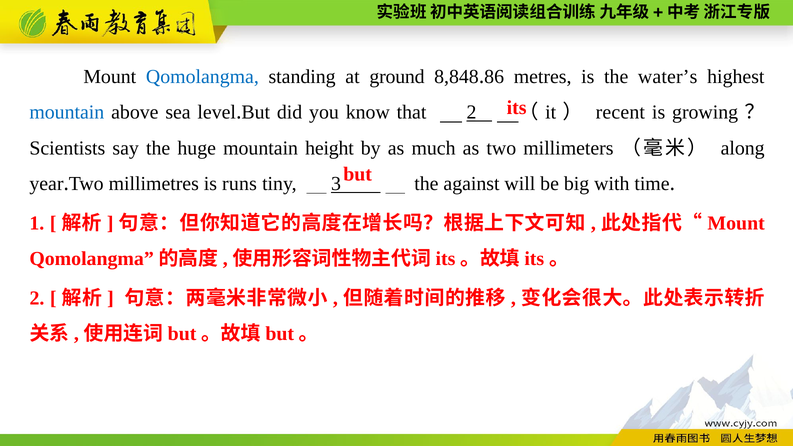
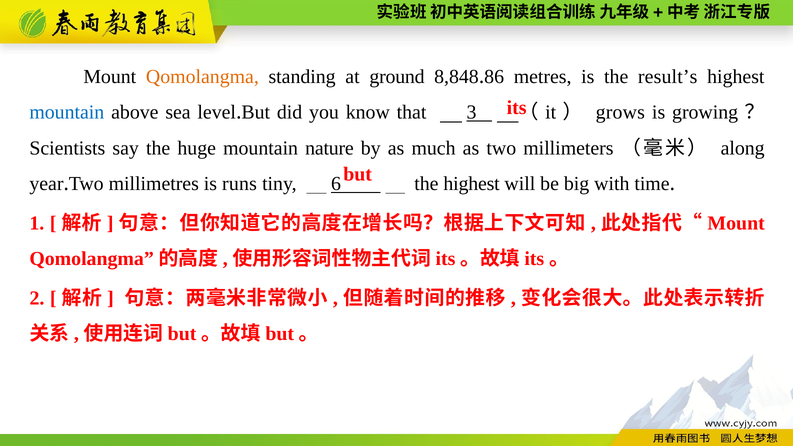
Qomolangma colour: blue -> orange
water’s: water’s -> result’s
that 2: 2 -> 3
recent: recent -> grows
height: height -> nature
3: 3 -> 6
the against: against -> highest
